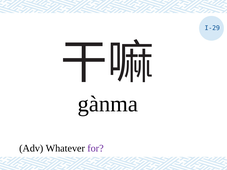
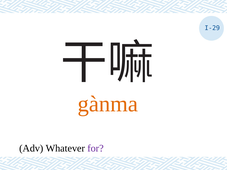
gànma colour: black -> orange
